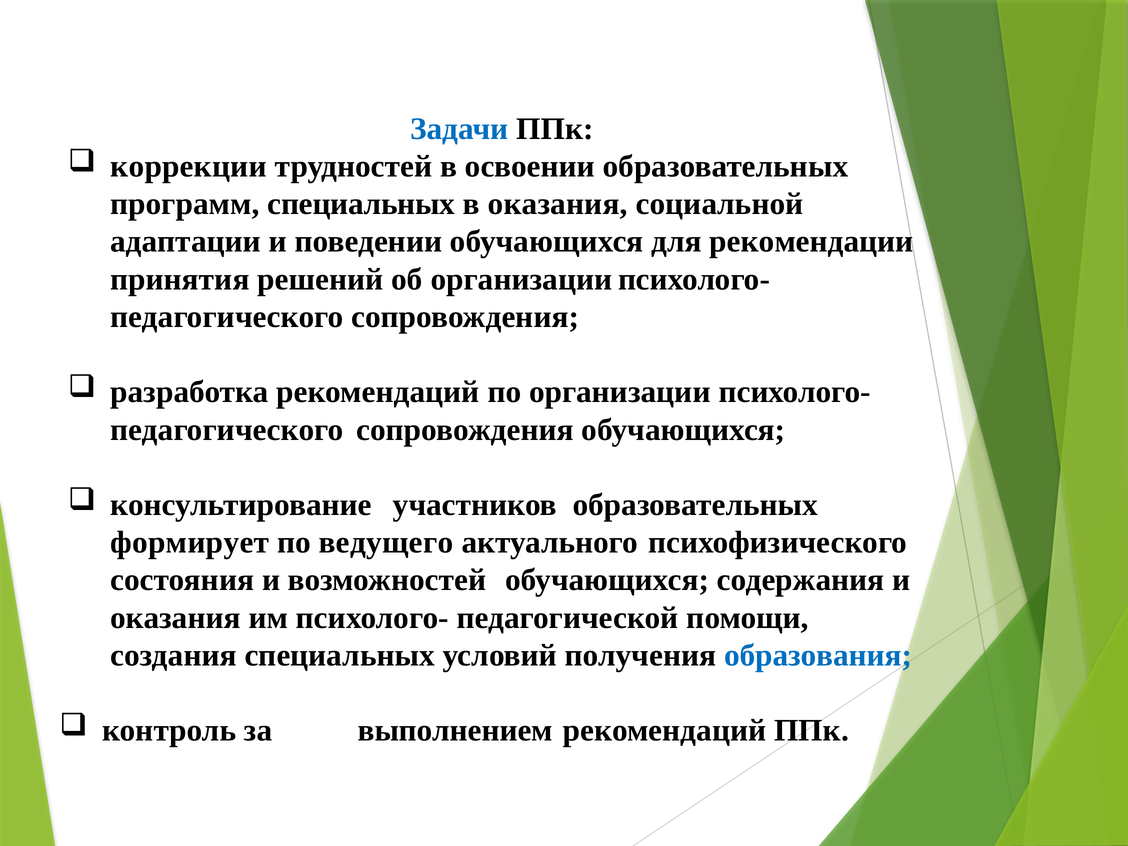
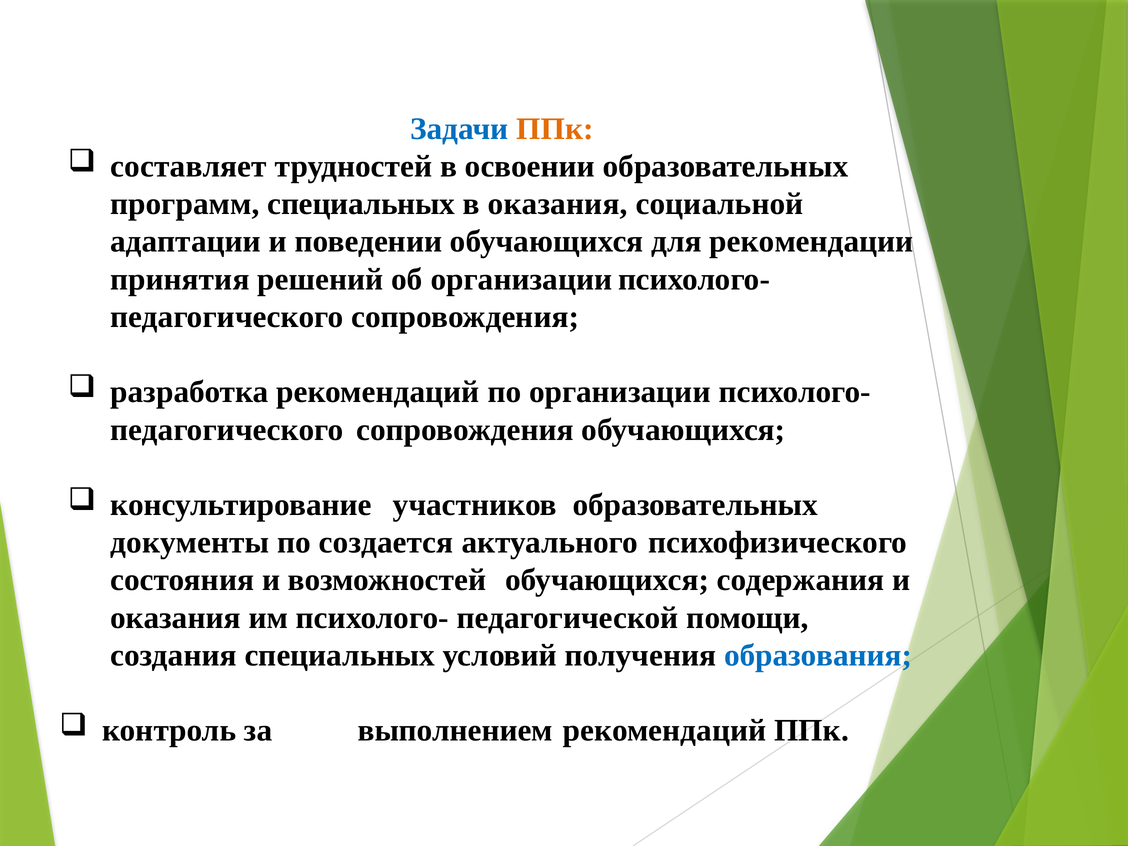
ППк at (555, 129) colour: black -> orange
коррекции: коррекции -> составляет
формирует: формирует -> документы
ведущего: ведущего -> создается
